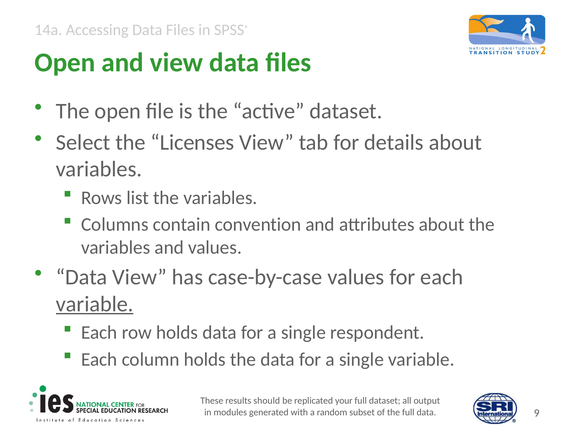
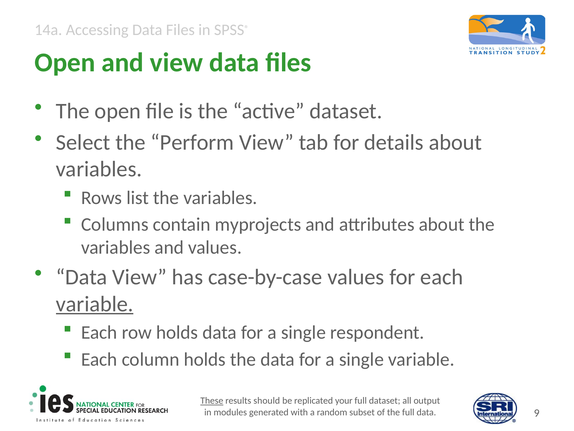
Licenses: Licenses -> Perform
convention: convention -> myprojects
These underline: none -> present
